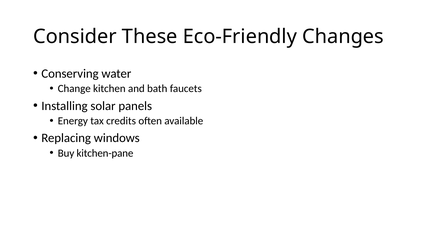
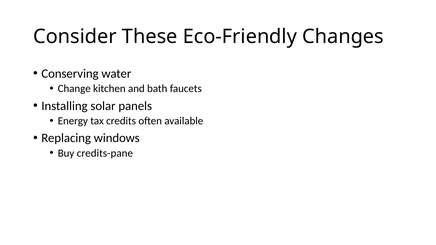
kitchen-pane: kitchen-pane -> credits-pane
